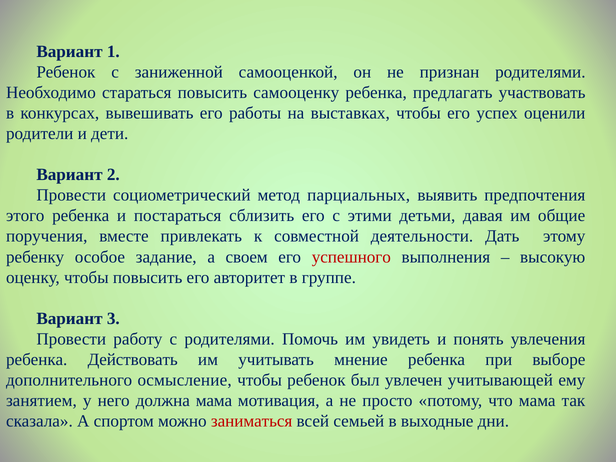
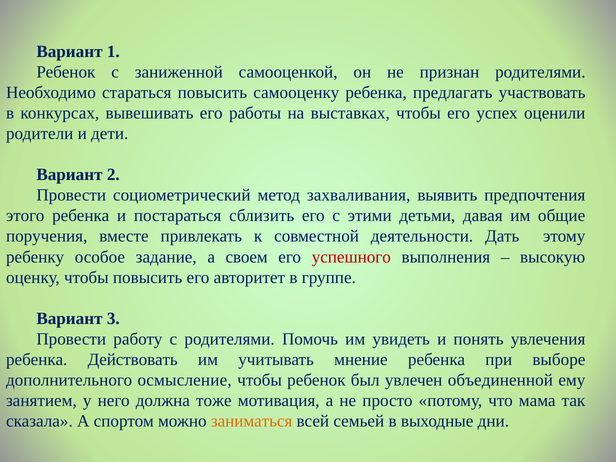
парциальных: парциальных -> захваливания
учитывающей: учитывающей -> объединенной
должна мама: мама -> тоже
заниматься colour: red -> orange
